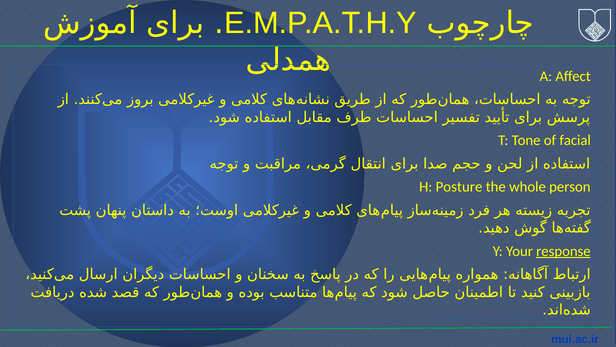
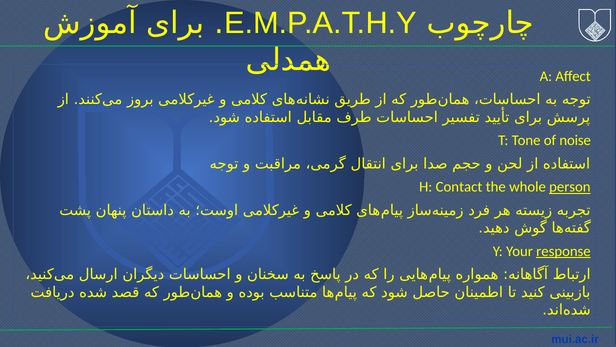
facial: facial -> noise
Posture: Posture -> Contact
person underline: none -> present
